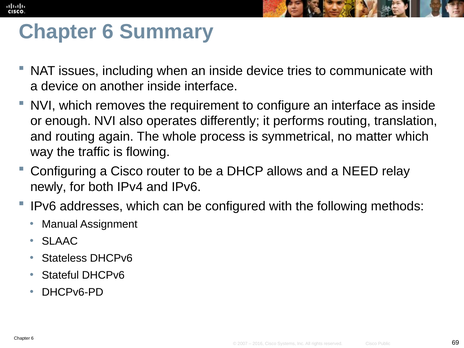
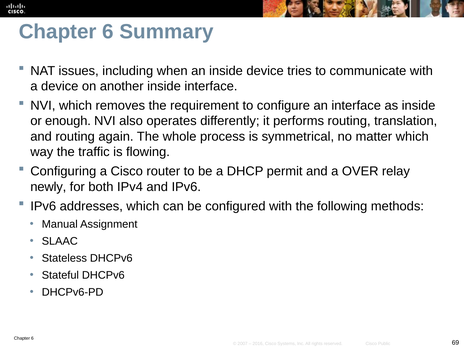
allows: allows -> permit
NEED: NEED -> OVER
